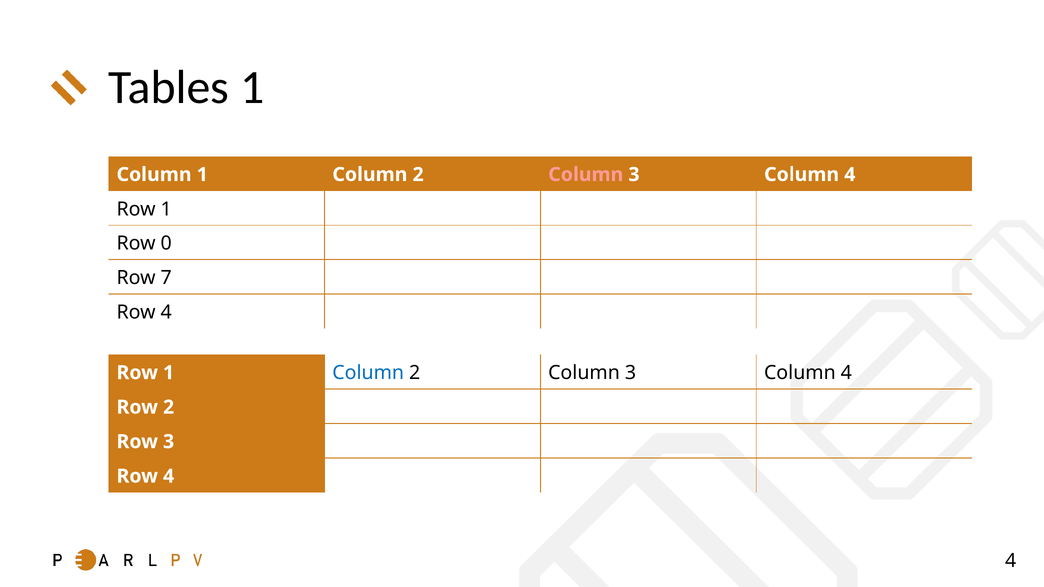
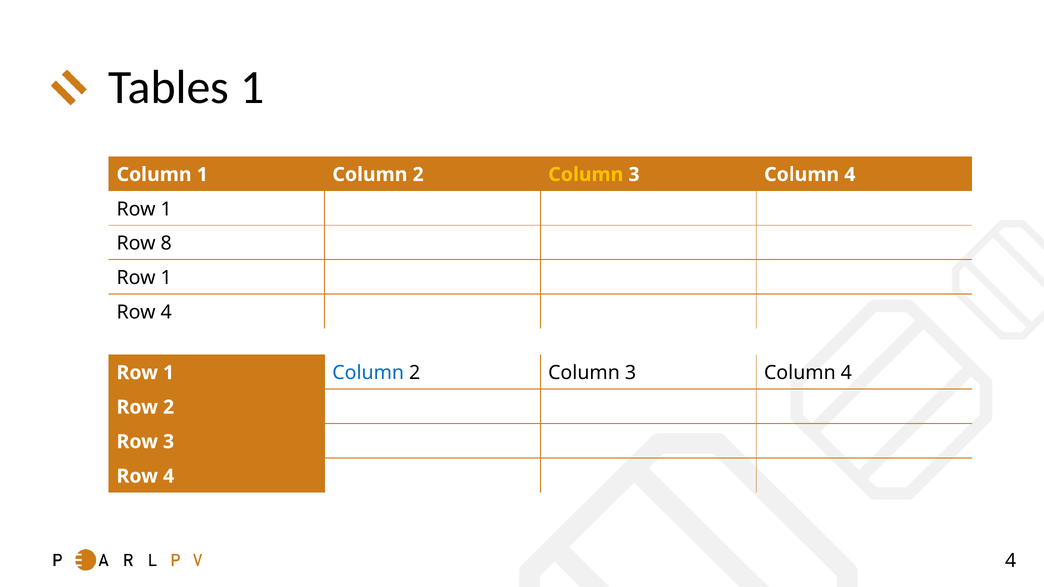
Column at (586, 175) colour: pink -> yellow
0: 0 -> 8
7 at (166, 278): 7 -> 1
